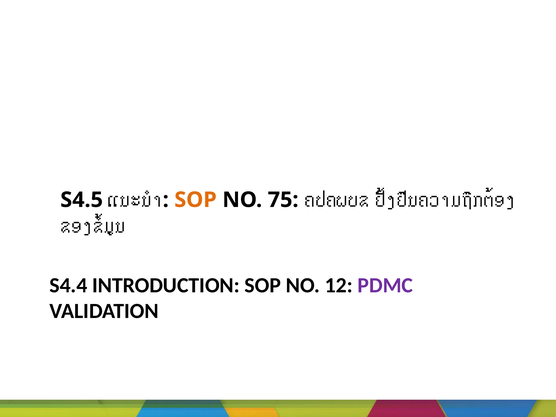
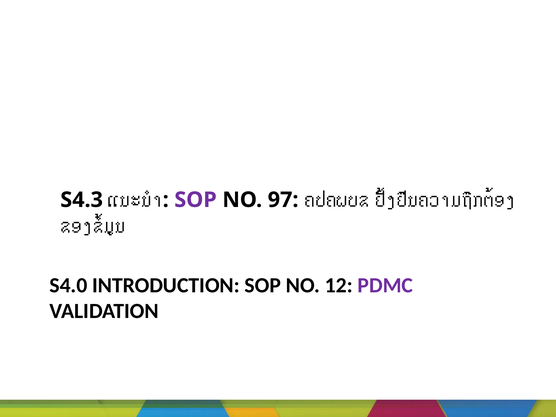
S4.5: S4.5 -> S4.3
SOP at (196, 200) colour: orange -> purple
75: 75 -> 97
S4.4: S4.4 -> S4.0
